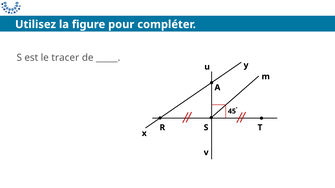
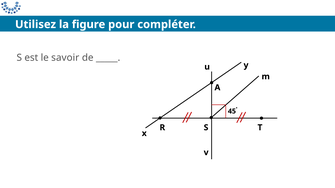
tracer: tracer -> savoir
